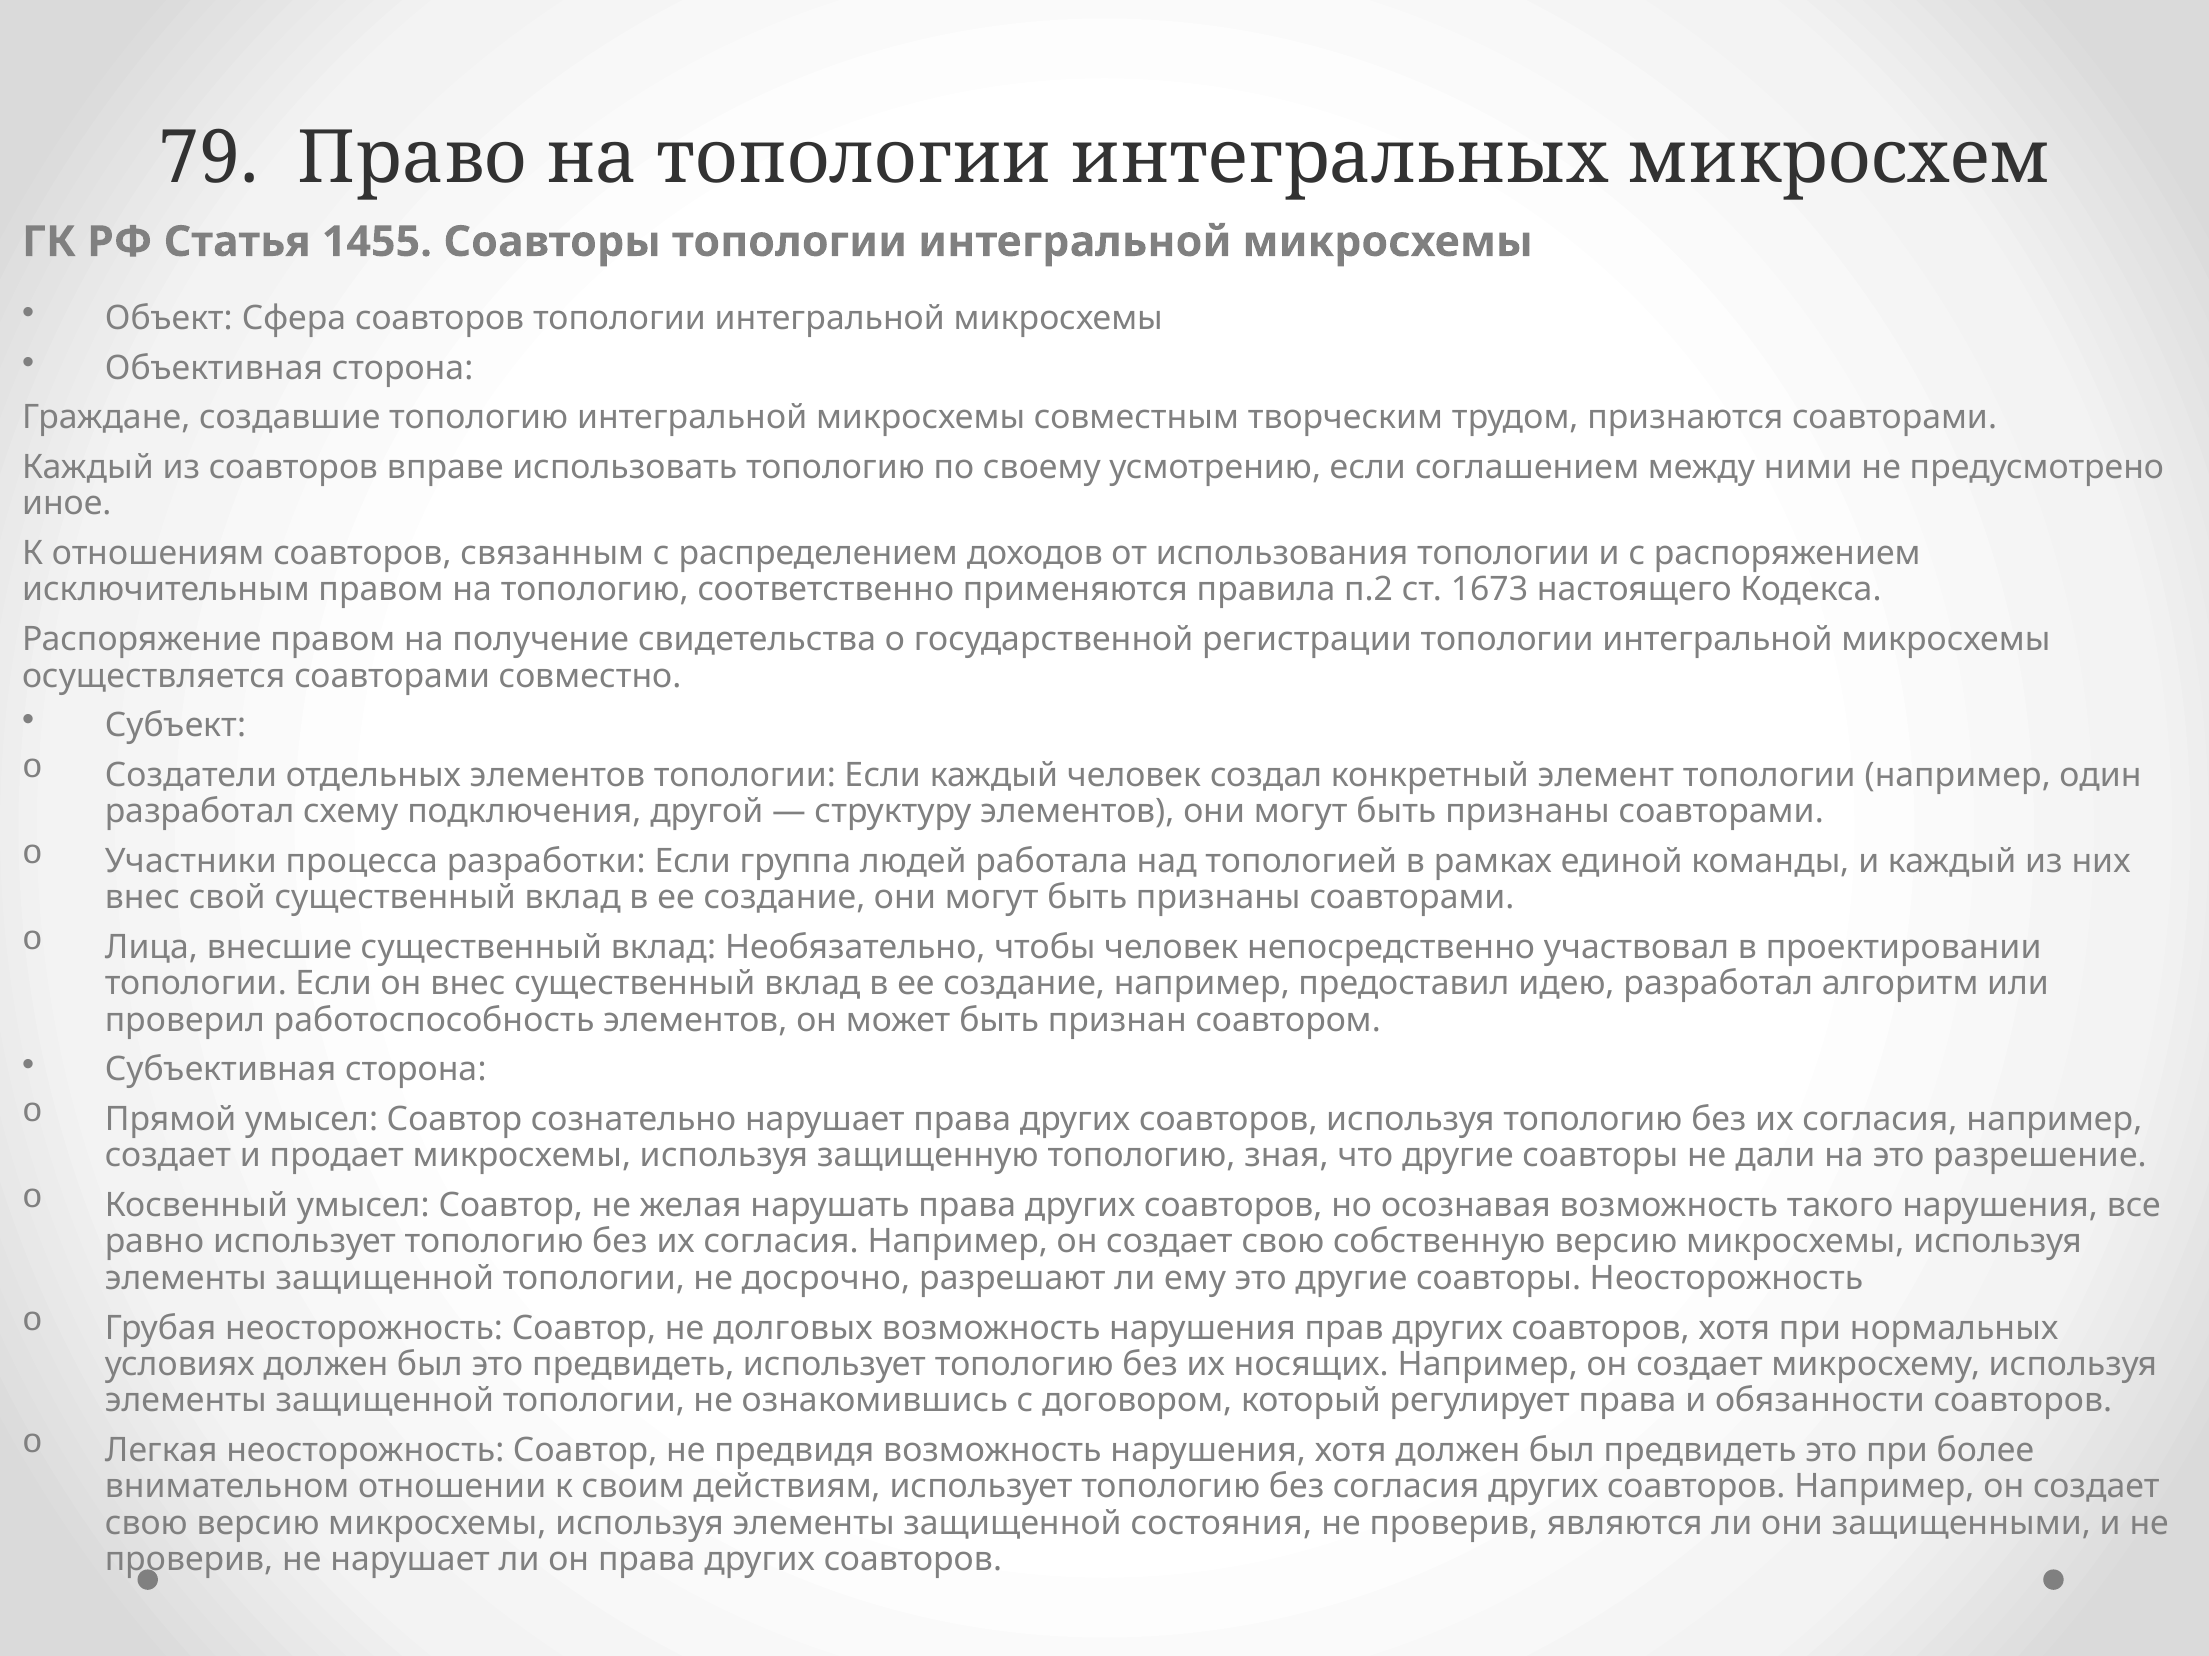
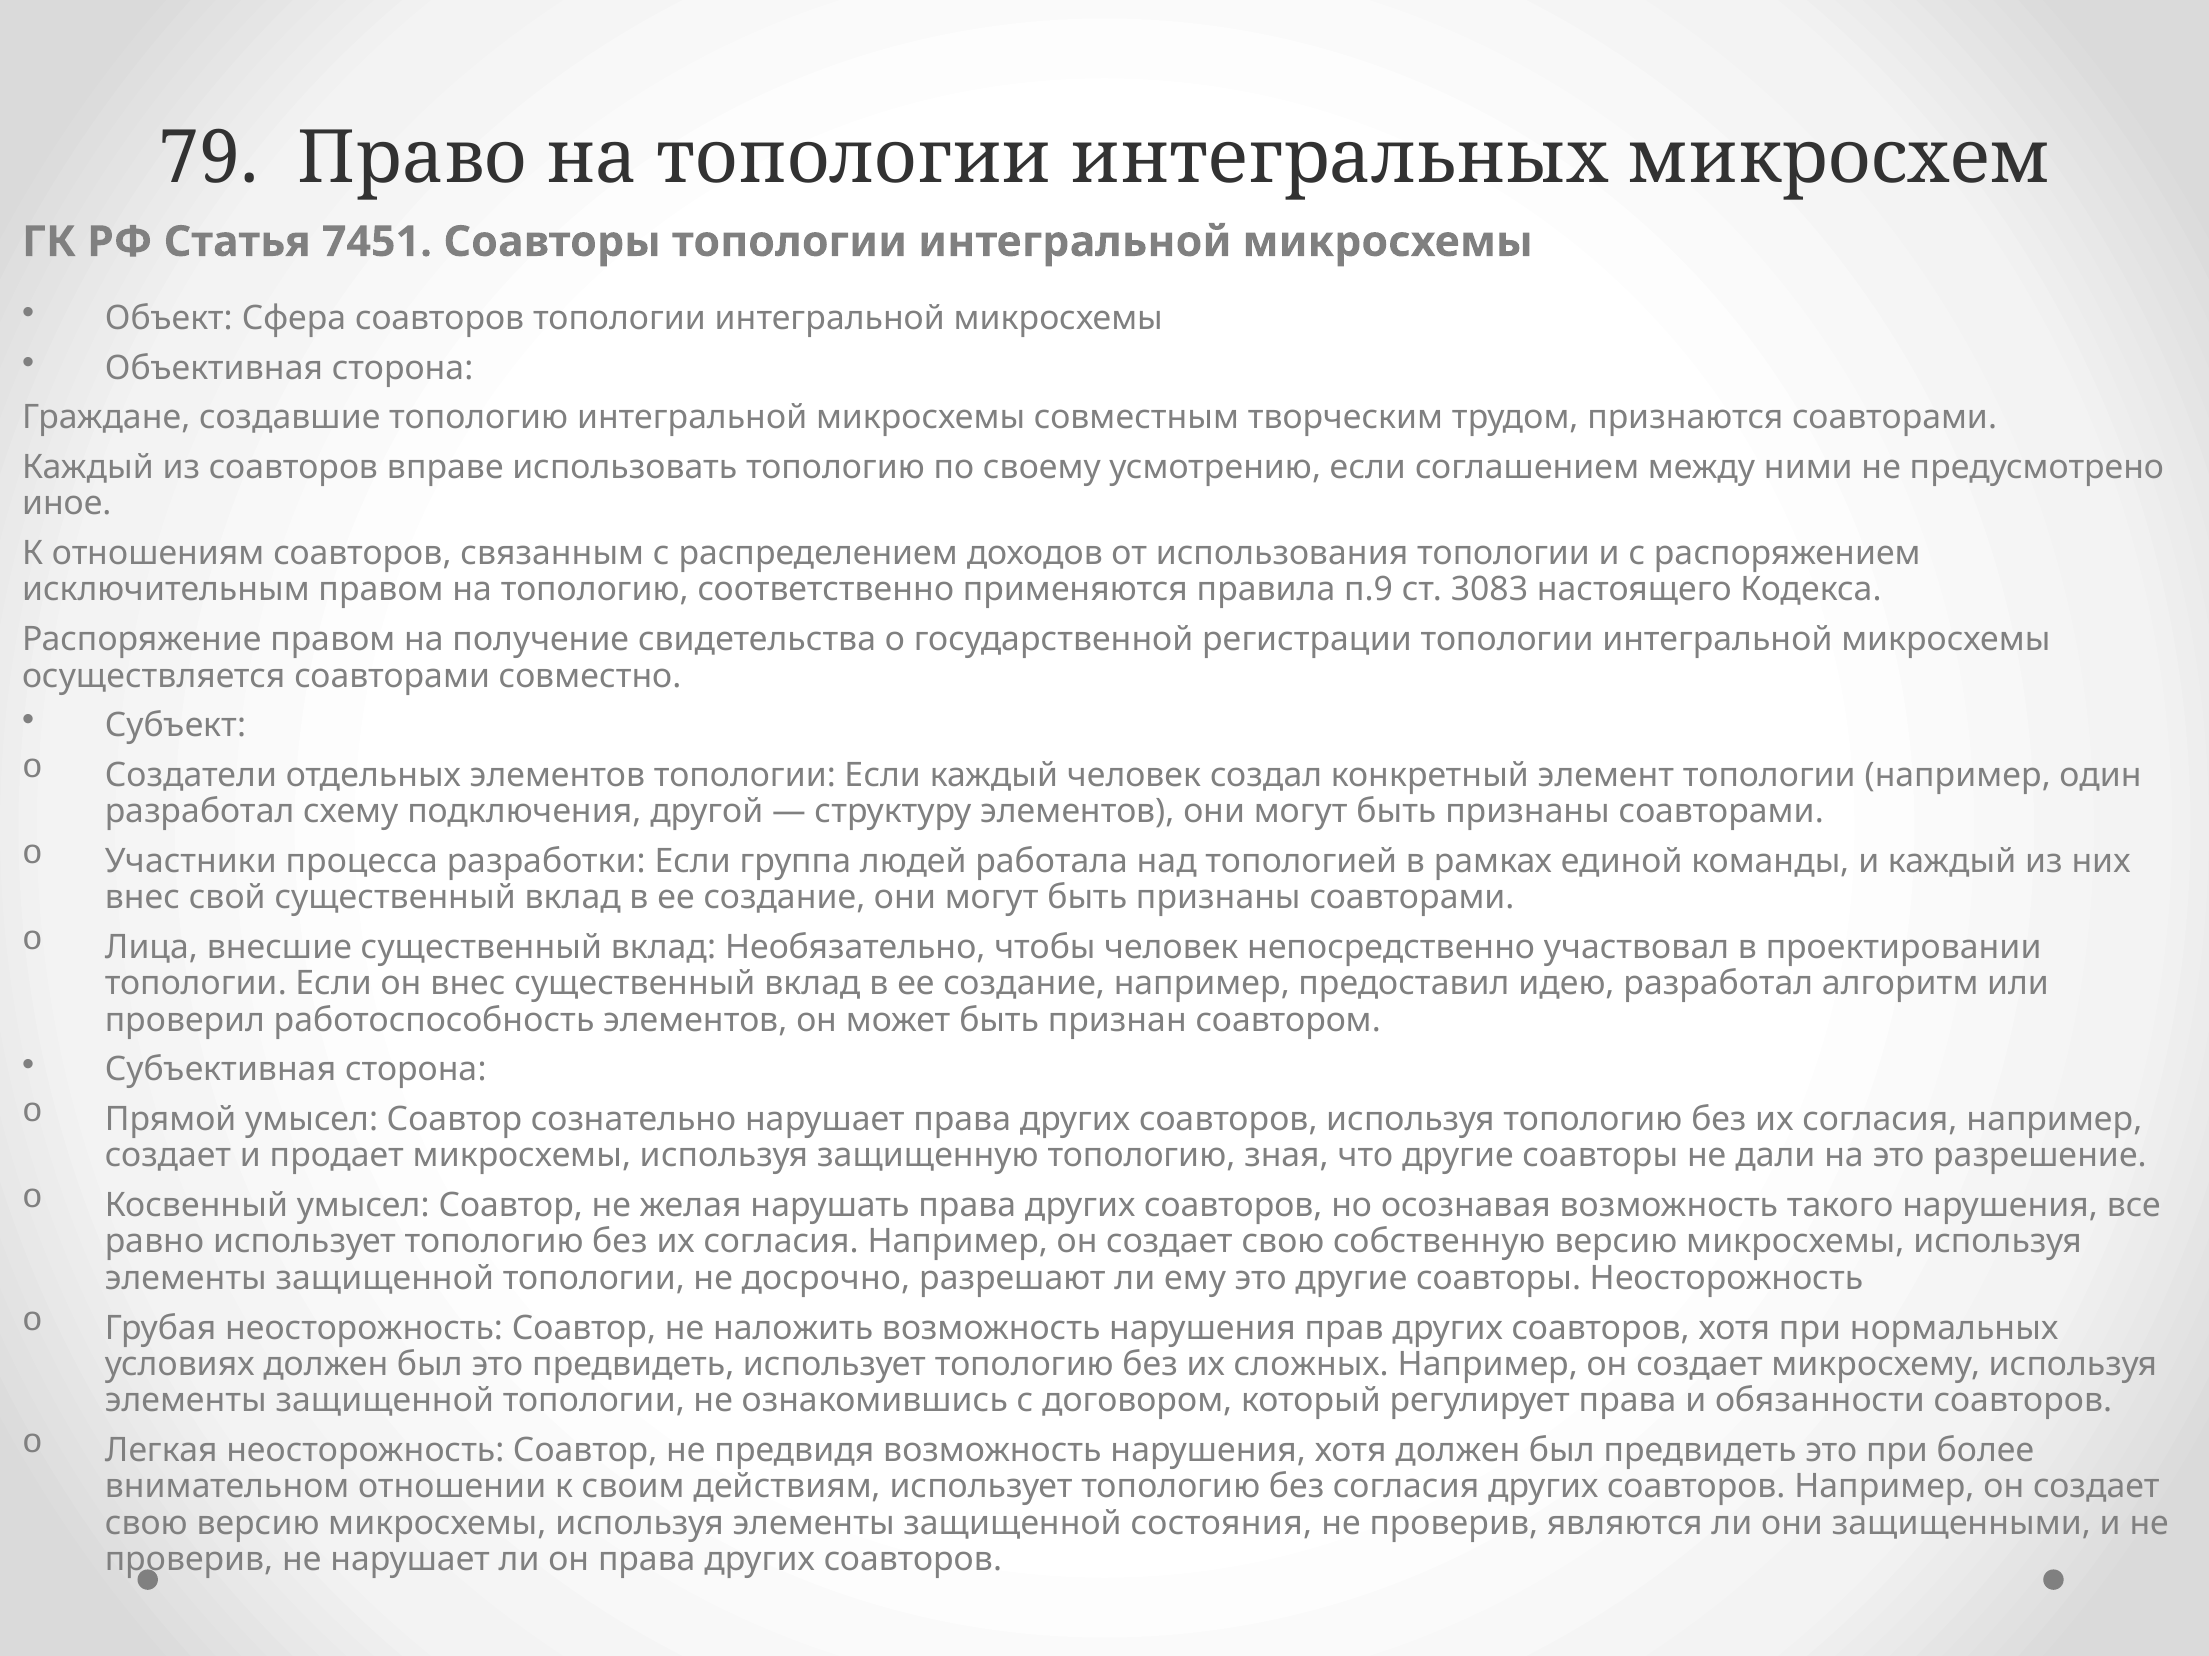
1455: 1455 -> 7451
п.2: п.2 -> п.9
1673: 1673 -> 3083
долговых: долговых -> наложить
носящих: носящих -> сложных
